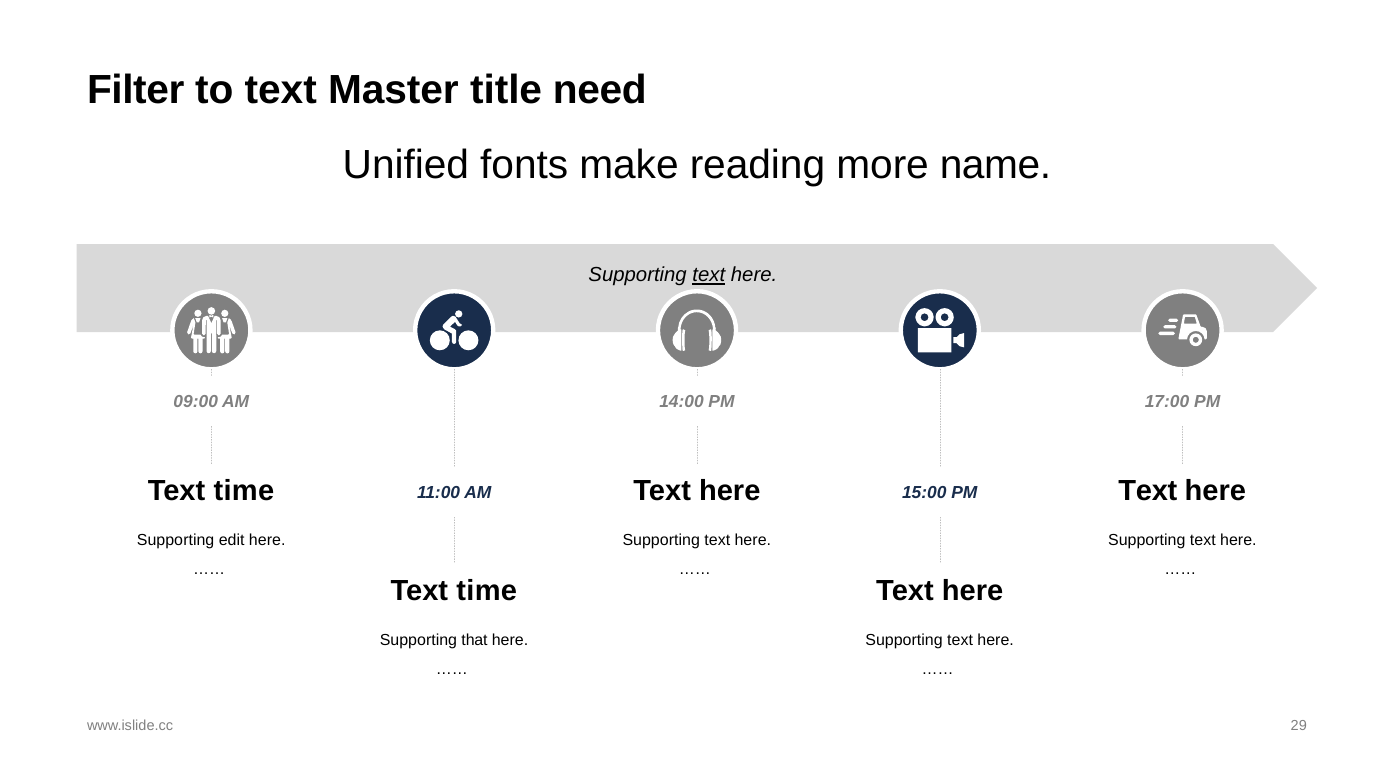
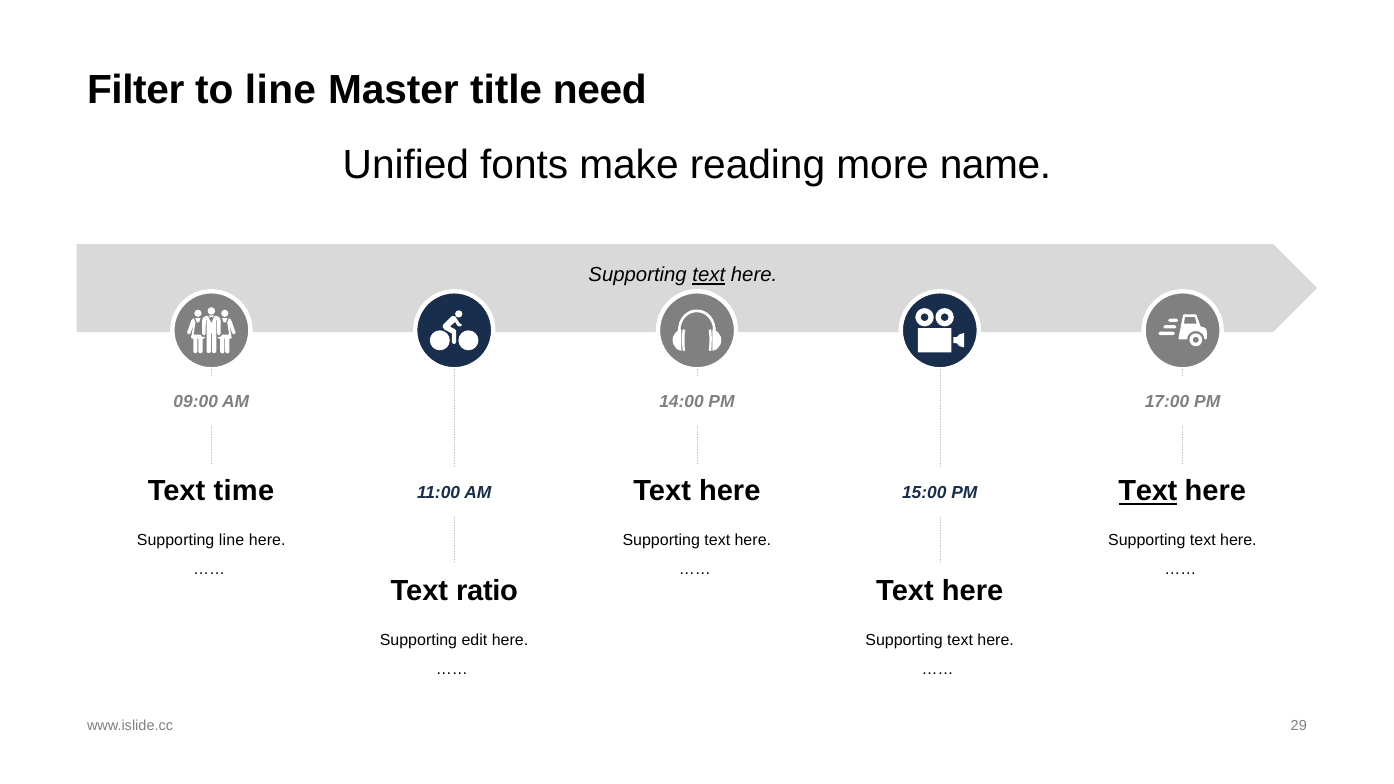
to text: text -> line
Text at (1148, 491) underline: none -> present
Supporting edit: edit -> line
time at (487, 591): time -> ratio
that: that -> edit
